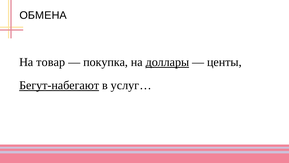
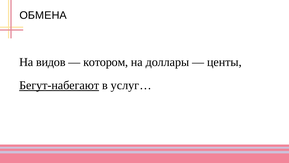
товар: товар -> видов
покупка: покупка -> котором
доллары underline: present -> none
